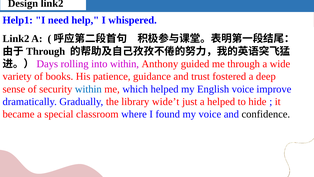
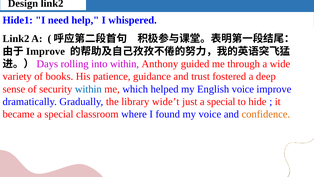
Help1: Help1 -> Hide1
Through at (46, 51): Through -> Improve
just a helped: helped -> special
confidence colour: black -> orange
